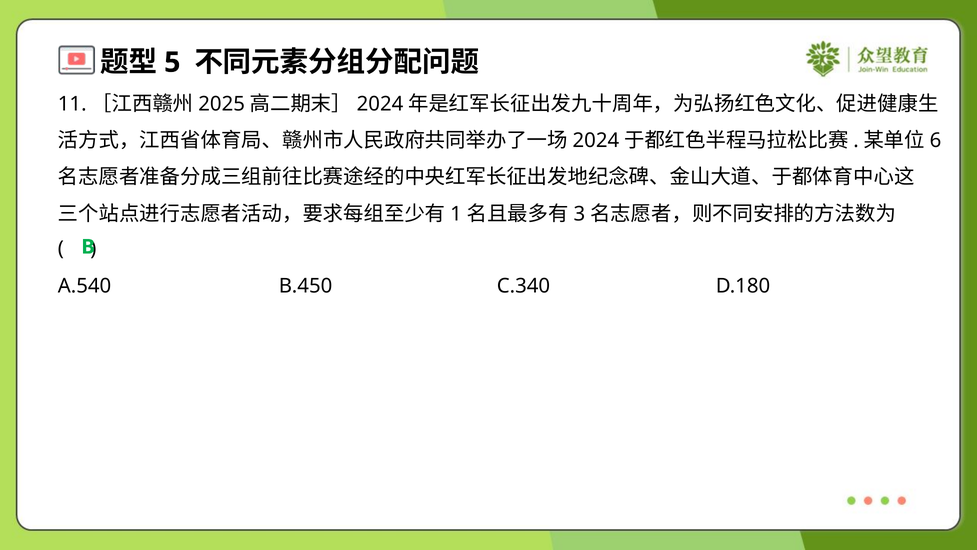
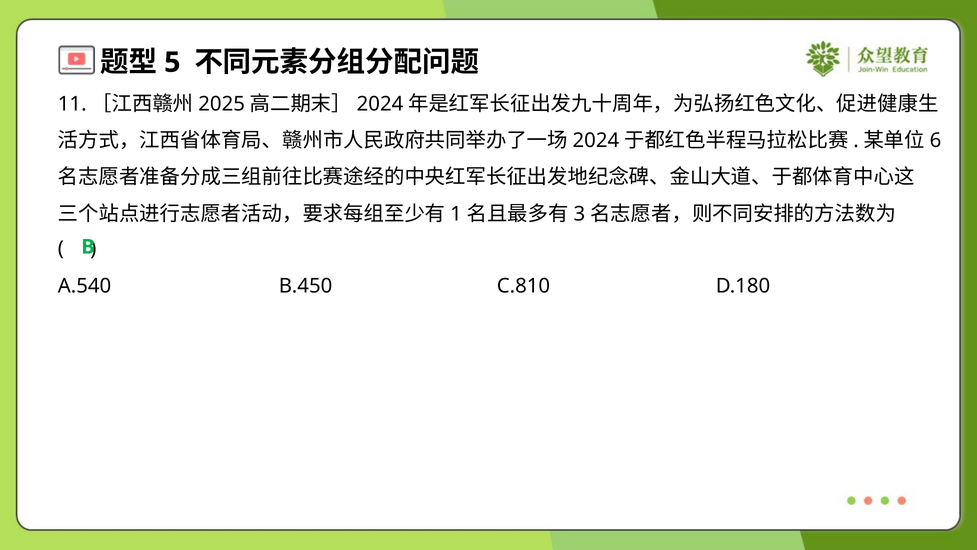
C.340: C.340 -> C.810
